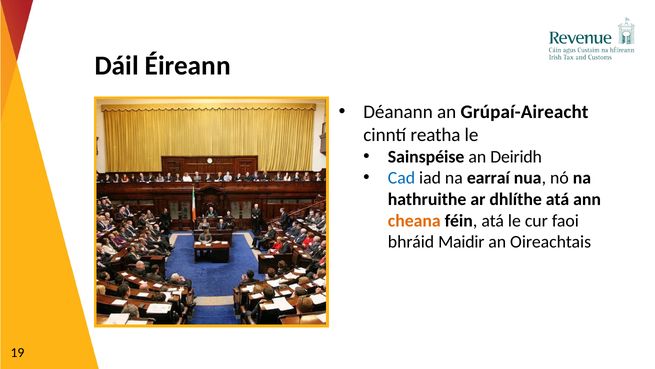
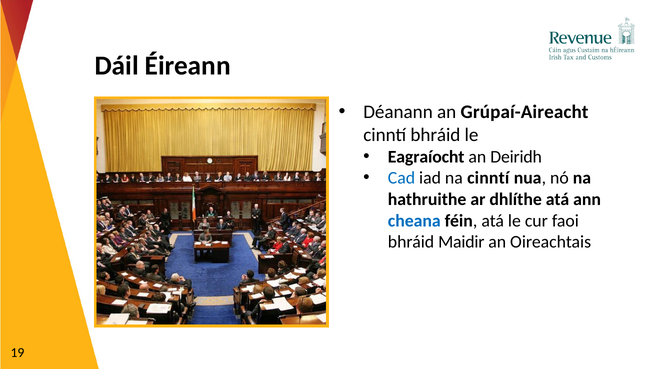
cinntí reatha: reatha -> bhráid
Sainspéise: Sainspéise -> Eagraíocht
na earraí: earraí -> cinntí
cheana colour: orange -> blue
